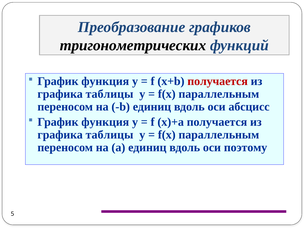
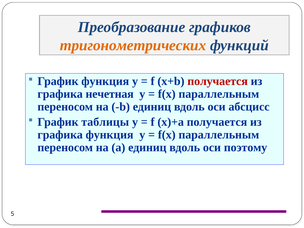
тригонометрических colour: black -> orange
таблицы at (110, 94): таблицы -> нечетная
функция at (105, 122): функция -> таблицы
таблицы at (110, 135): таблицы -> функция
